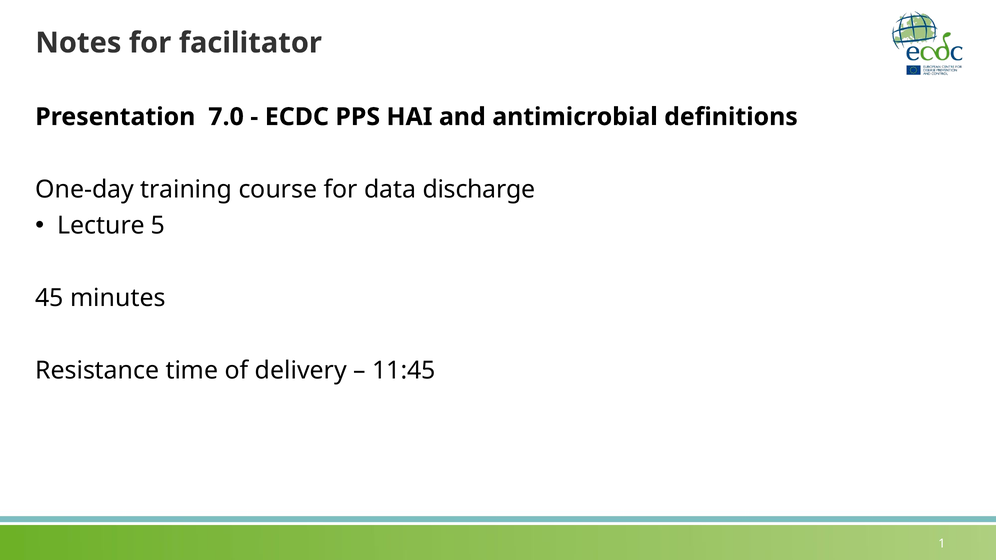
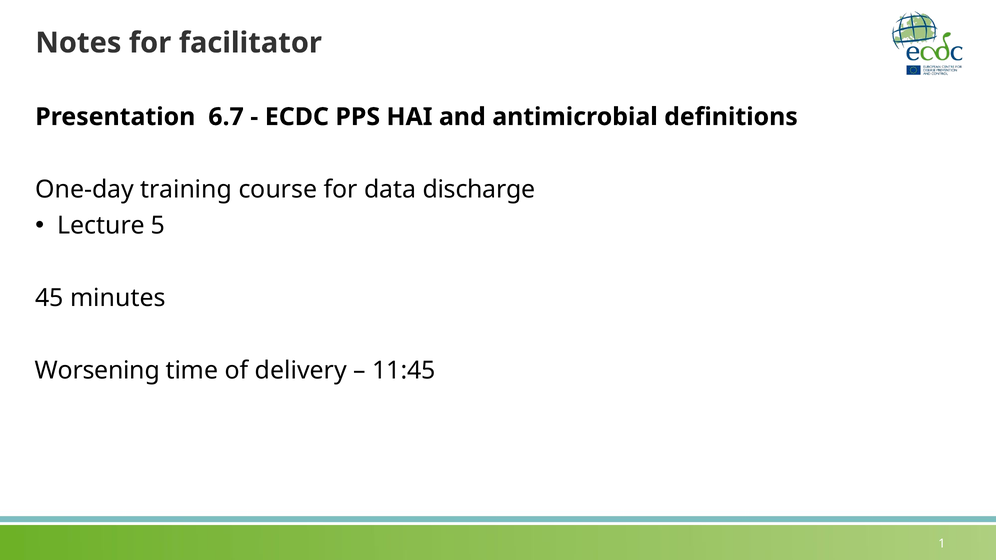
7.0: 7.0 -> 6.7
Resistance: Resistance -> Worsening
